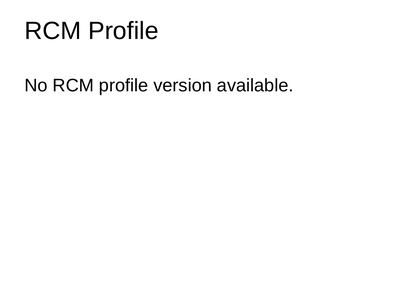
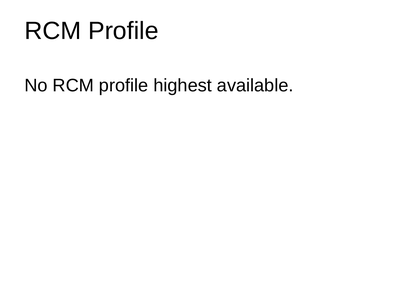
version: version -> highest
